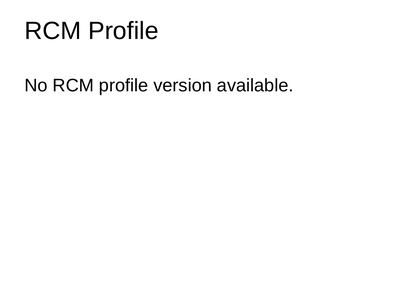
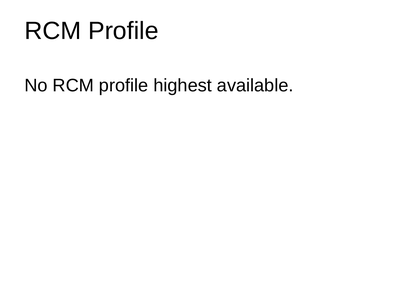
version: version -> highest
